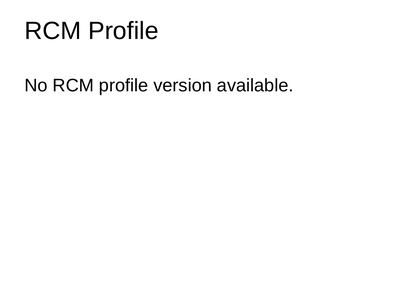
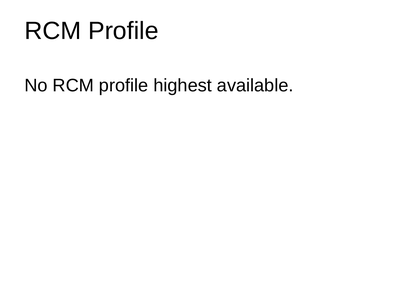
version: version -> highest
